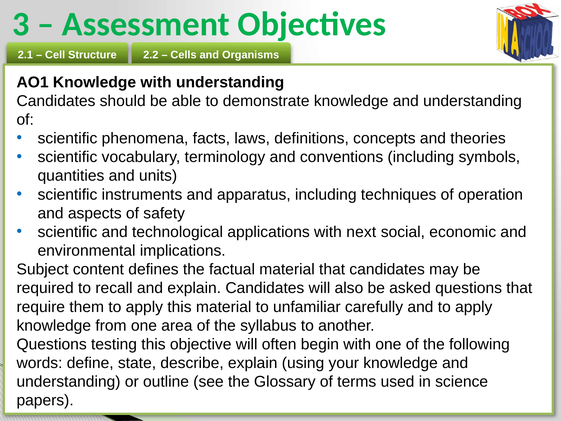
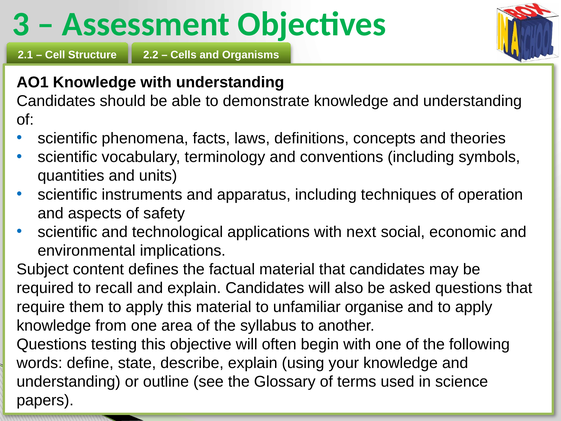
carefully: carefully -> organise
